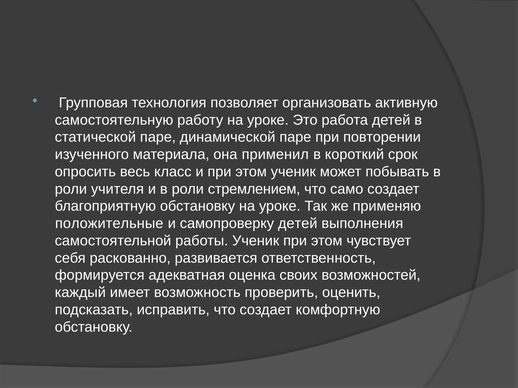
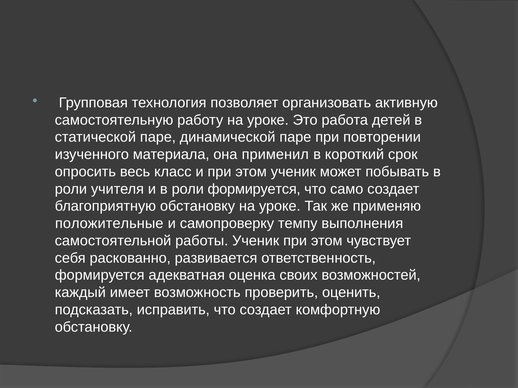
роли стремлением: стремлением -> формируется
самопроверку детей: детей -> темпу
